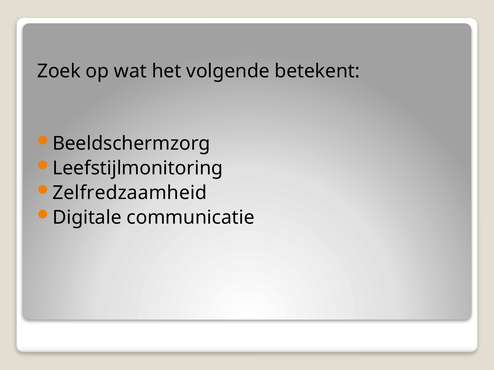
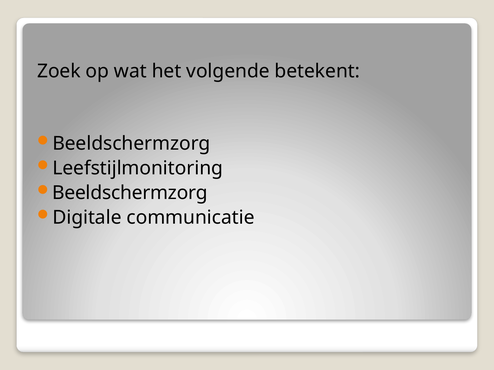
Zelfredzaamheid at (130, 193): Zelfredzaamheid -> Beeldschermzorg
